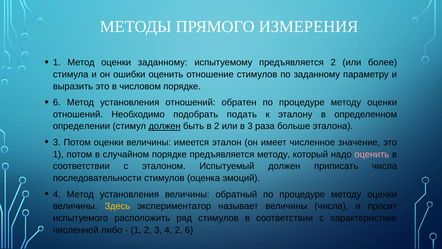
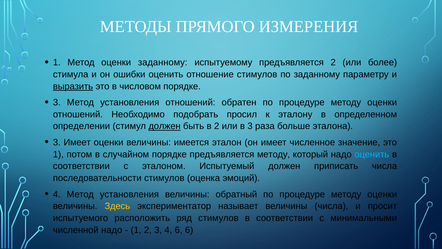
выразить underline: none -> present
6 at (57, 102): 6 -> 3
подать: подать -> просил
3 Потом: Потом -> Имеет
оценить at (372, 154) colour: pink -> light blue
характеристике: характеристике -> минимальными
численной либо: либо -> надо
4 2: 2 -> 6
